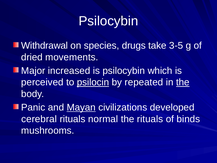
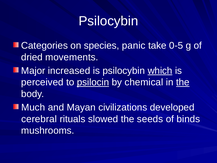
Withdrawal: Withdrawal -> Categories
drugs: drugs -> panic
3-5: 3-5 -> 0-5
which underline: none -> present
repeated: repeated -> chemical
Panic: Panic -> Much
Mayan underline: present -> none
normal: normal -> slowed
the rituals: rituals -> seeds
